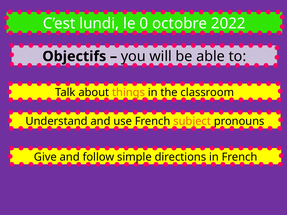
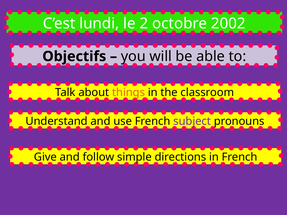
0: 0 -> 2
2022: 2022 -> 2002
subject colour: orange -> purple
